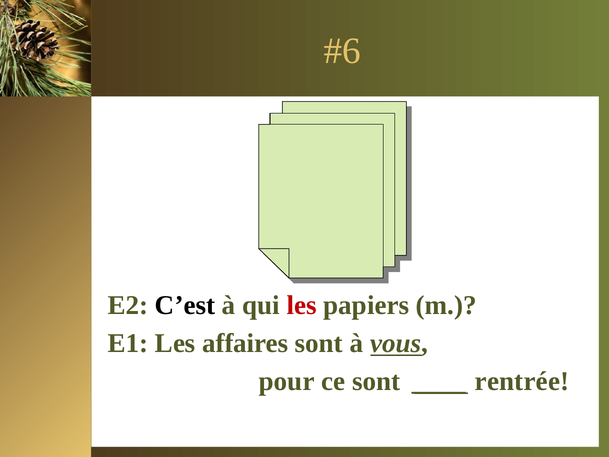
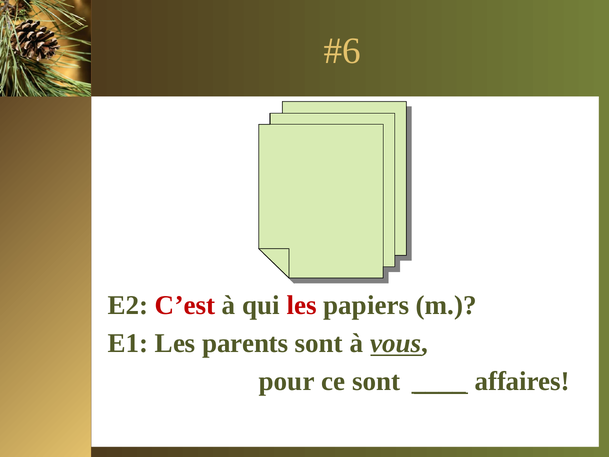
C’est colour: black -> red
affaires: affaires -> parents
rentrée: rentrée -> affaires
